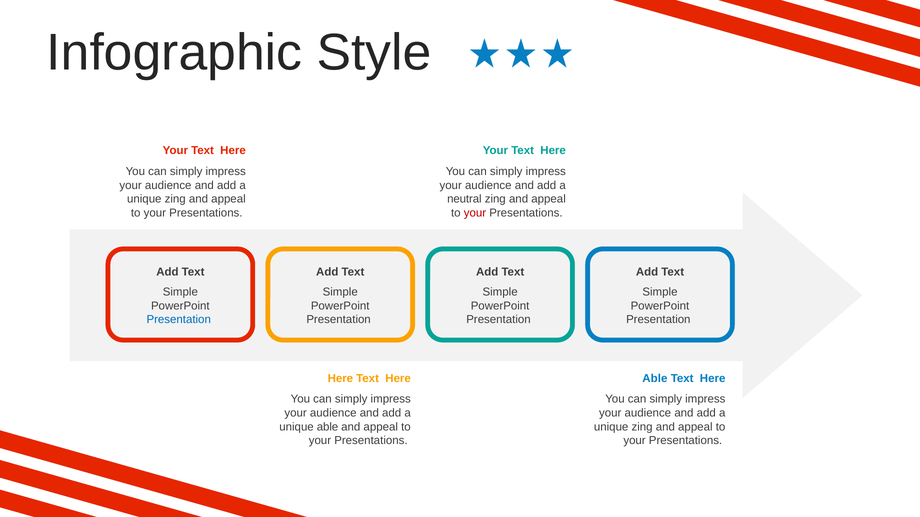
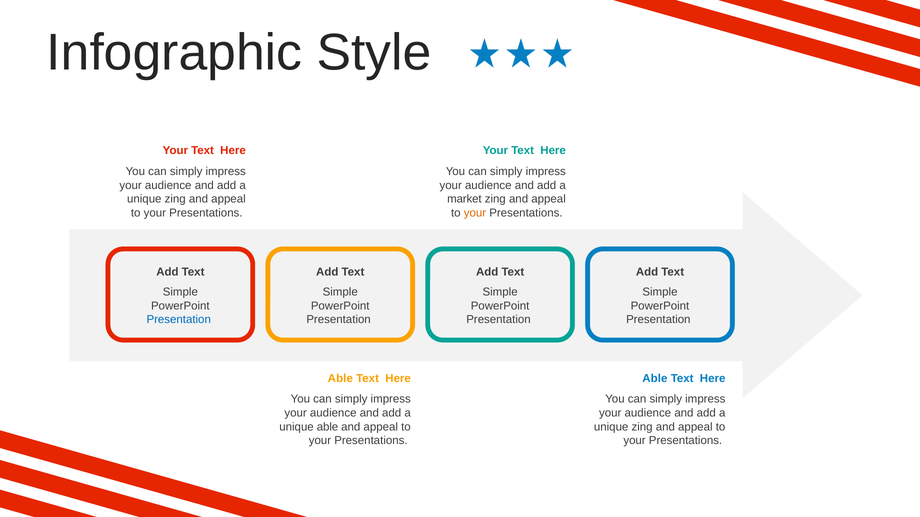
neutral: neutral -> market
your at (475, 213) colour: red -> orange
Here at (340, 379): Here -> Able
